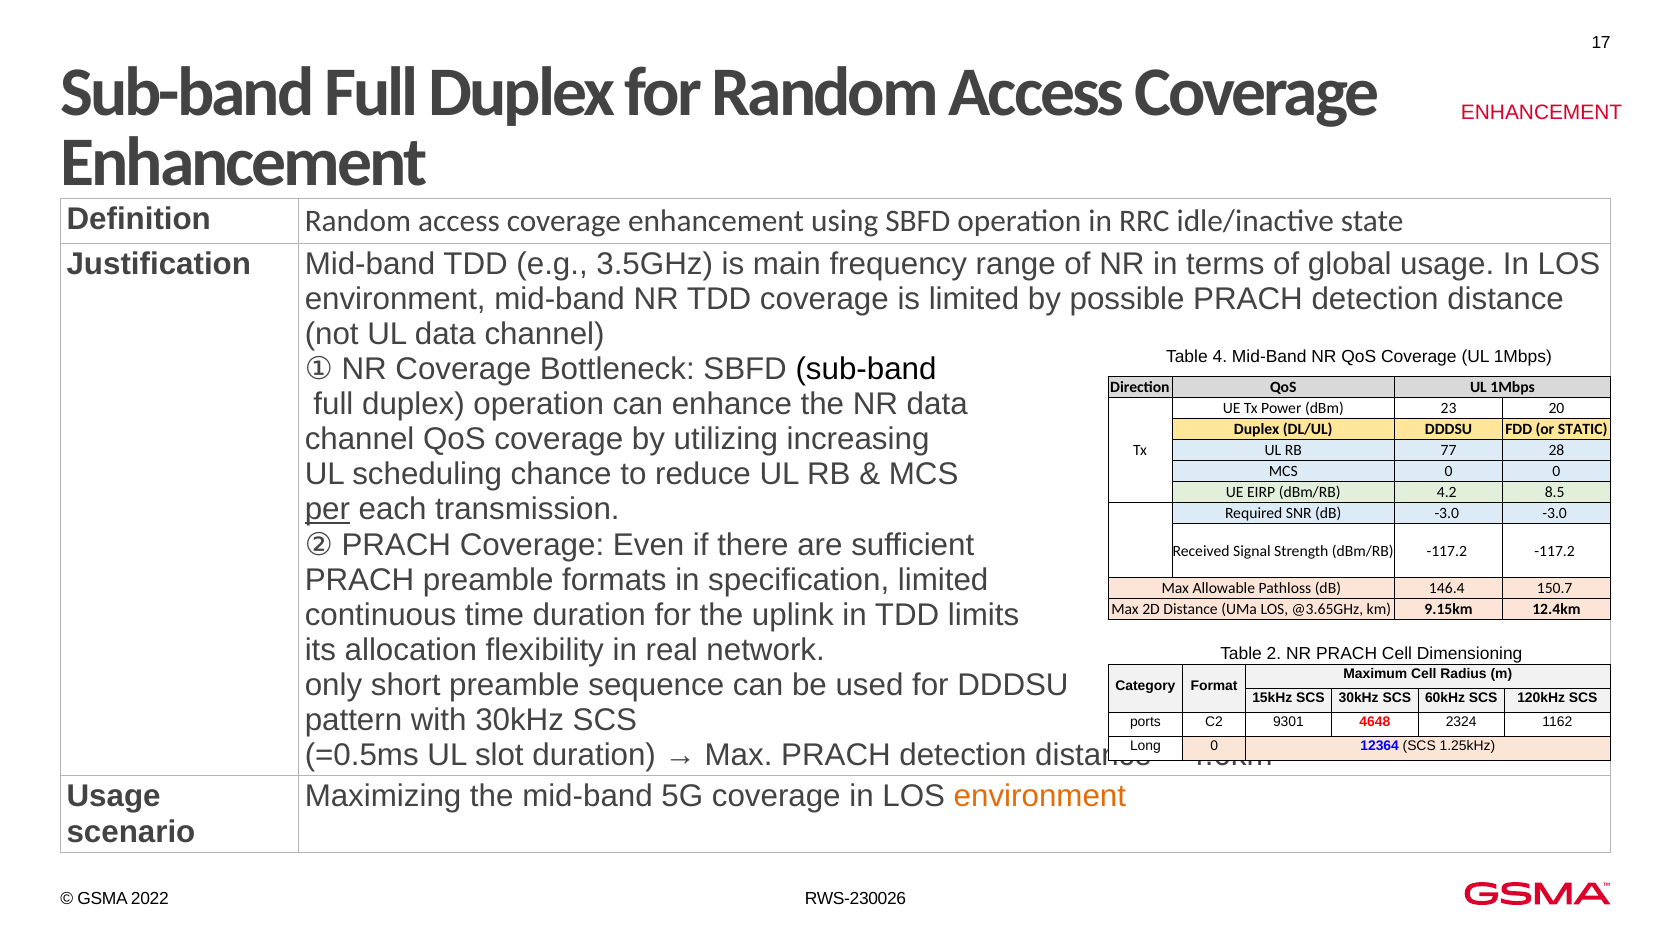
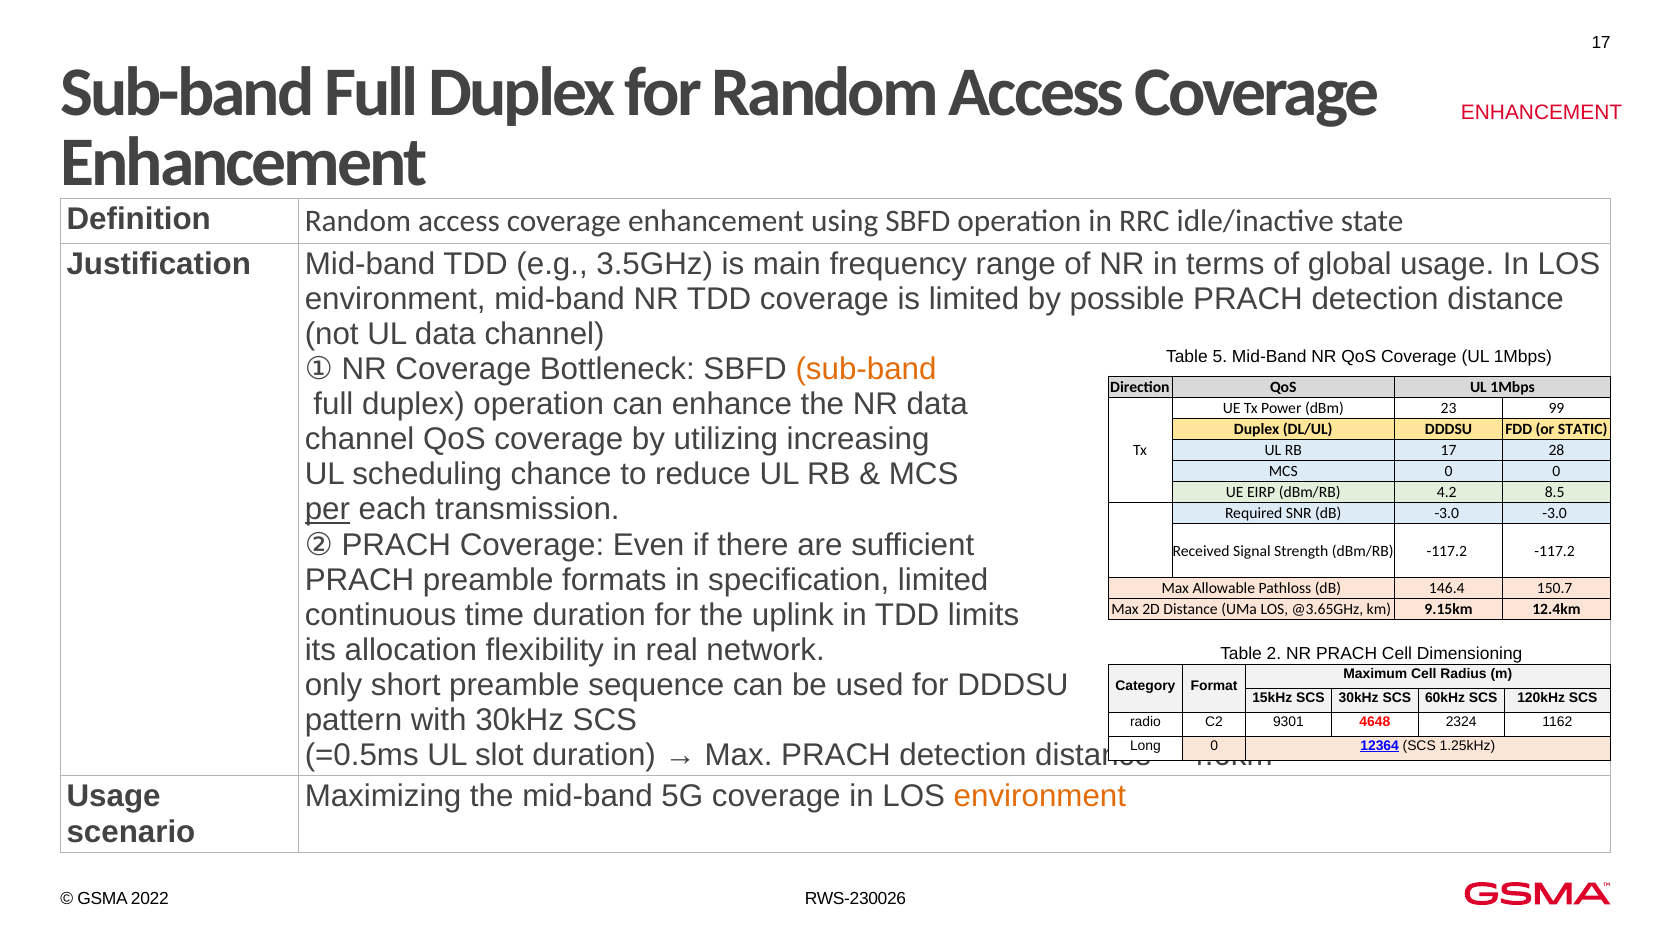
4: 4 -> 5
sub-band at (866, 369) colour: black -> orange
20: 20 -> 99
RB 77: 77 -> 17
ports: ports -> radio
12364 underline: none -> present
